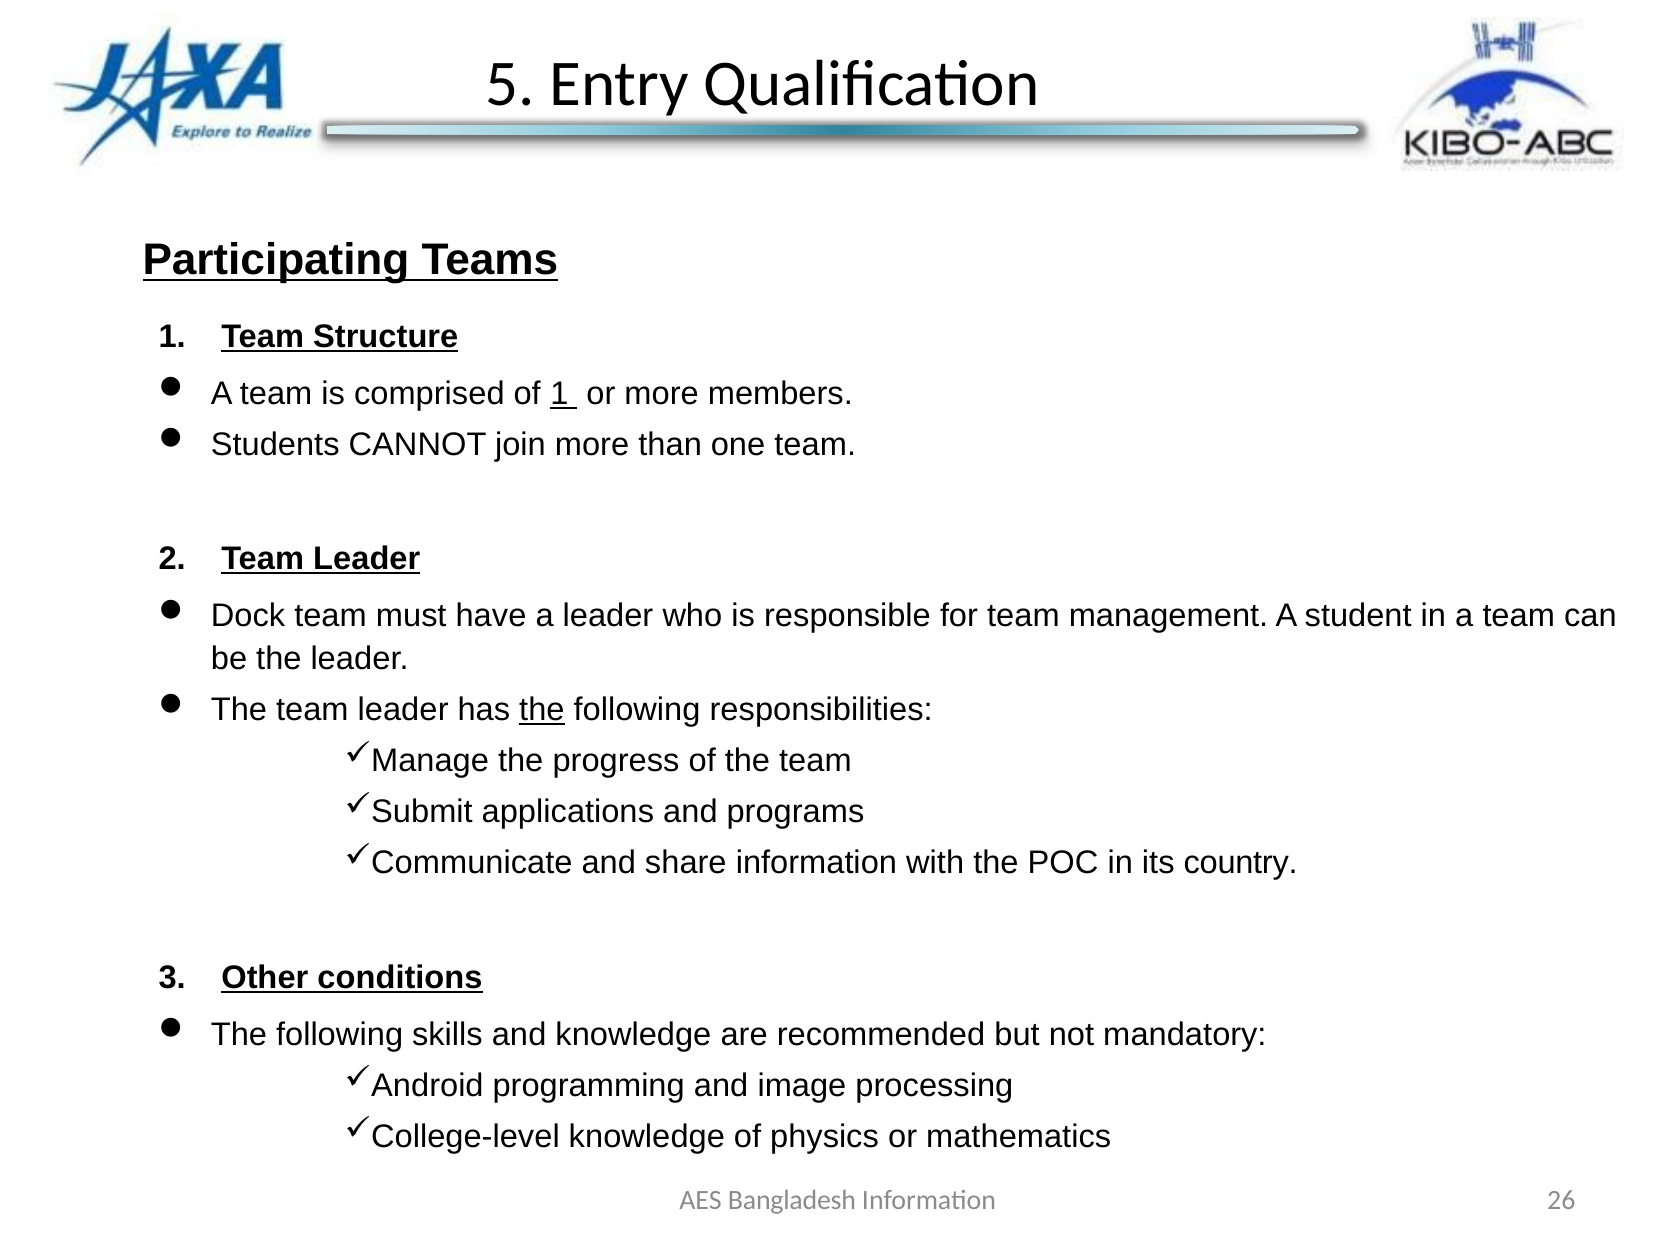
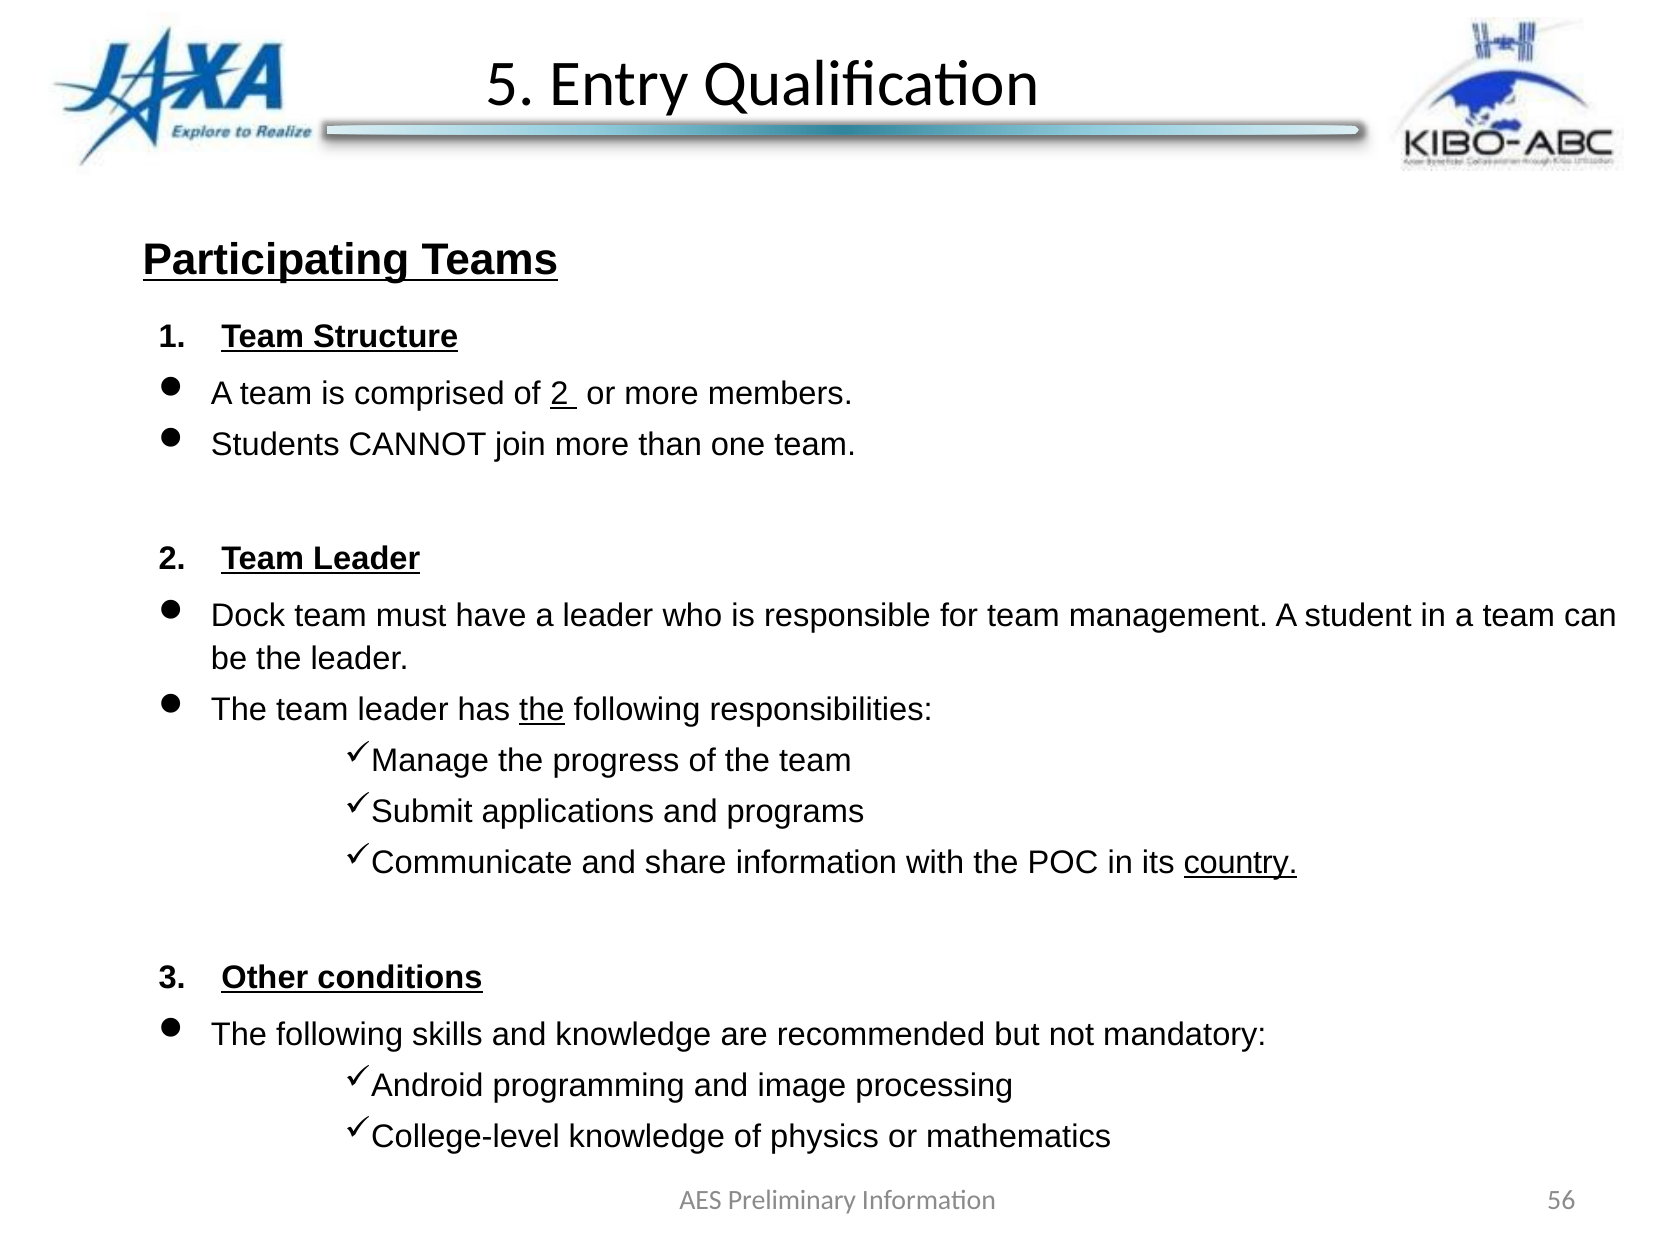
of 1: 1 -> 2
country underline: none -> present
Bangladesh: Bangladesh -> Preliminary
26: 26 -> 56
